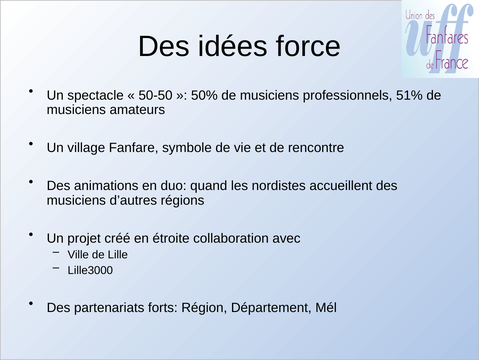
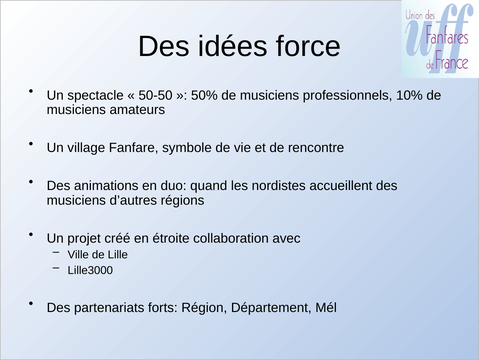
51%: 51% -> 10%
